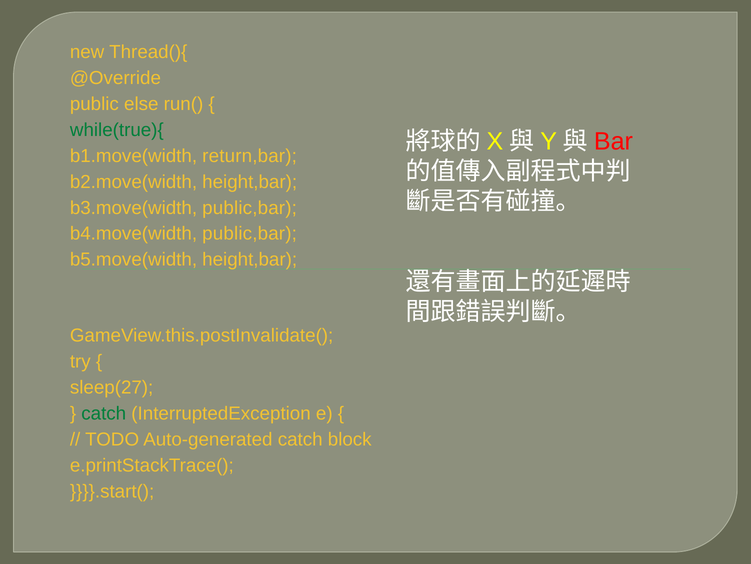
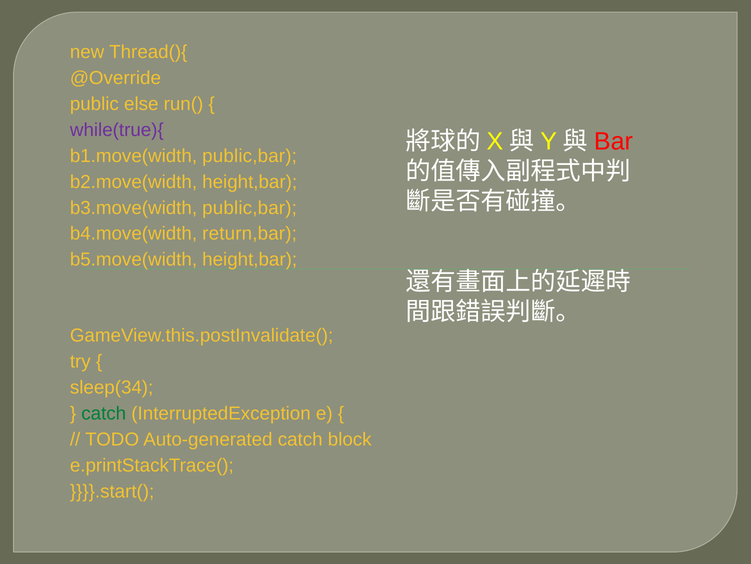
while(true){ colour: green -> purple
b1.move(width return,bar: return,bar -> public,bar
b4.move(width public,bar: public,bar -> return,bar
sleep(27: sleep(27 -> sleep(34
